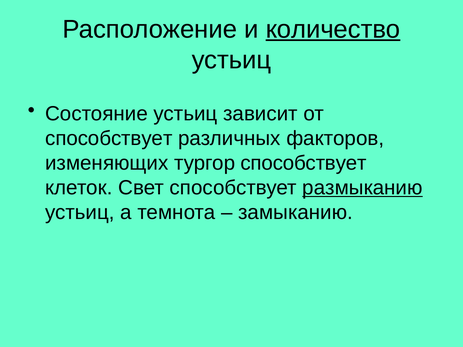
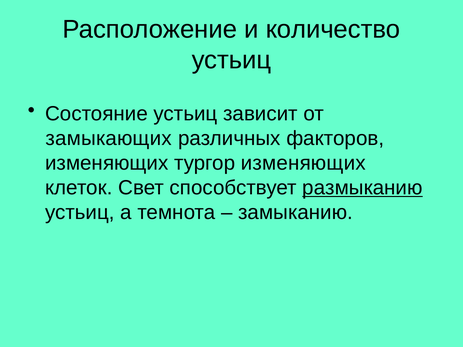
количество underline: present -> none
способствует at (109, 138): способствует -> замыкающих
тургор способствует: способствует -> изменяющих
